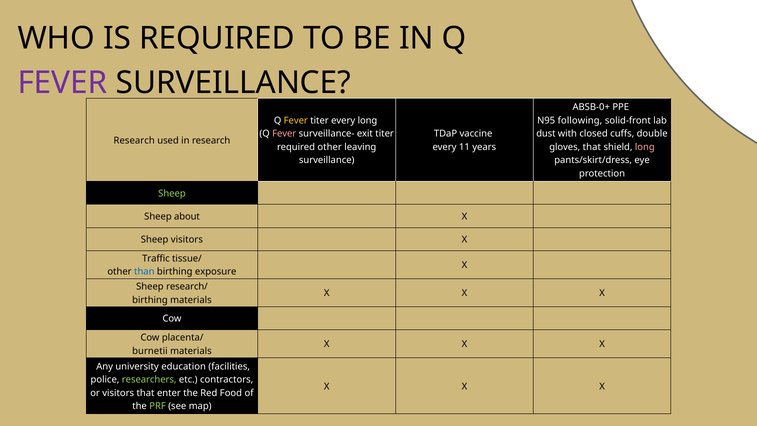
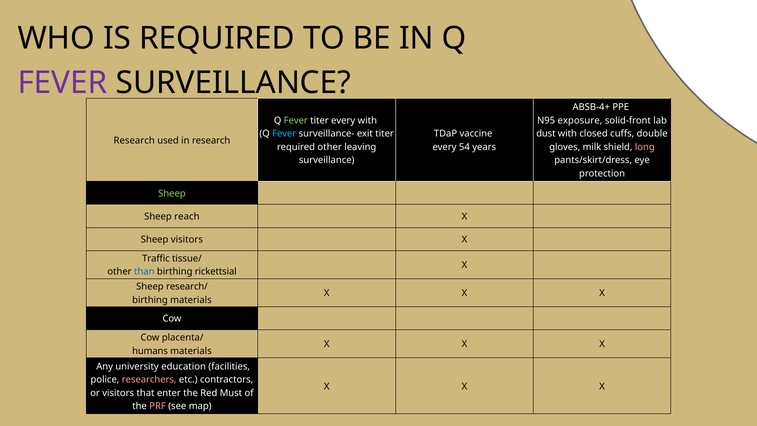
ABSB-0+: ABSB-0+ -> ABSB-4+
Fever at (296, 121) colour: yellow -> light green
every long: long -> with
following: following -> exposure
Fever at (284, 134) colour: pink -> light blue
11: 11 -> 54
gloves that: that -> milk
about: about -> reach
exposure: exposure -> rickettsial
burnetii: burnetii -> humans
researchers colour: light green -> pink
Food: Food -> Must
PRF colour: light green -> pink
